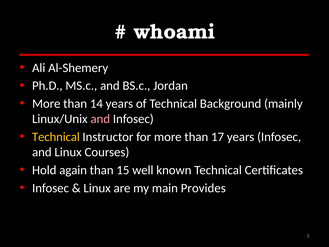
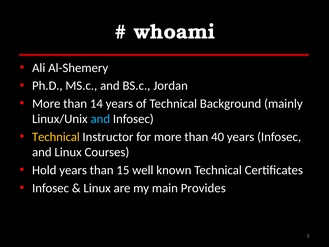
and at (100, 119) colour: pink -> light blue
17: 17 -> 40
Hold again: again -> years
